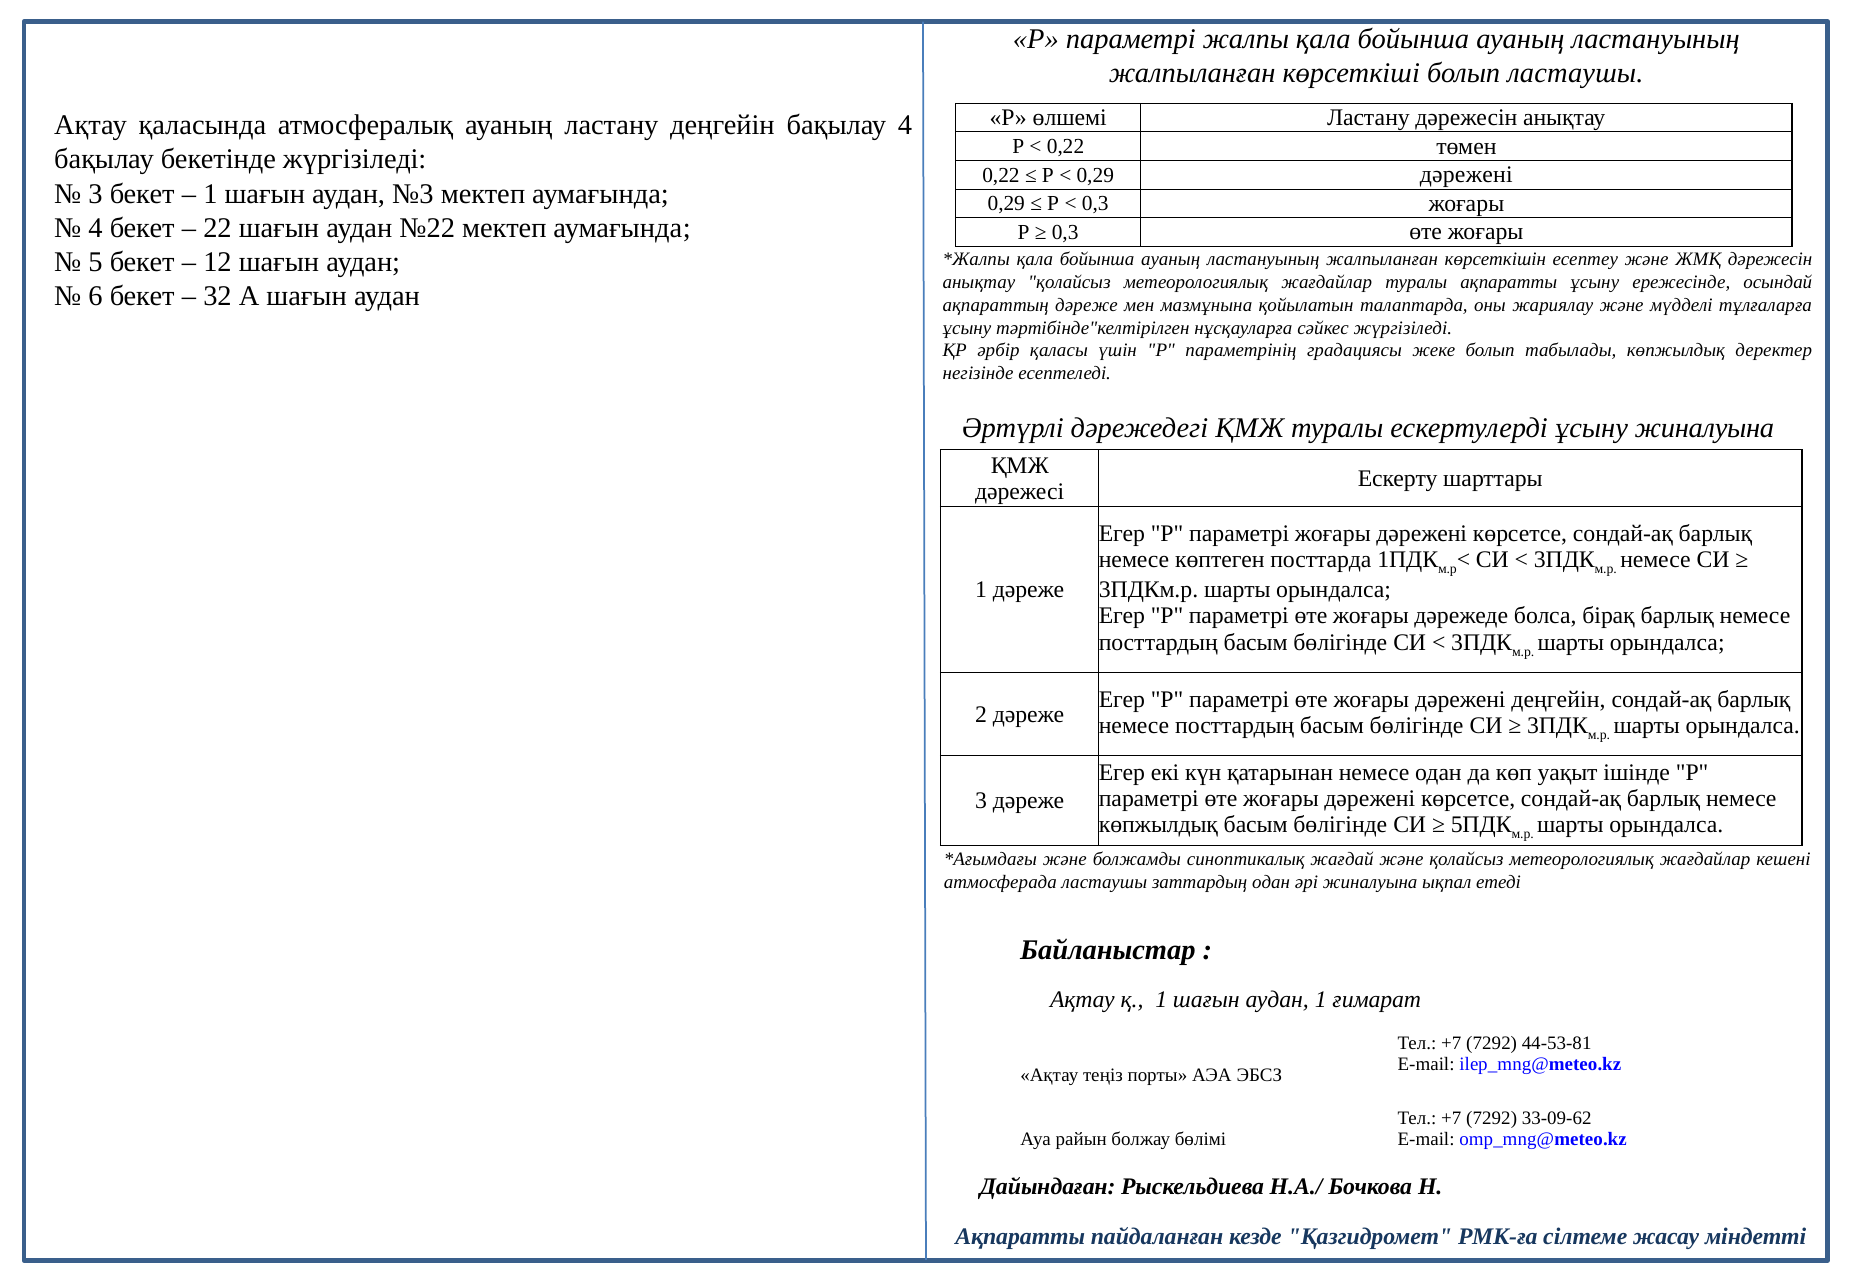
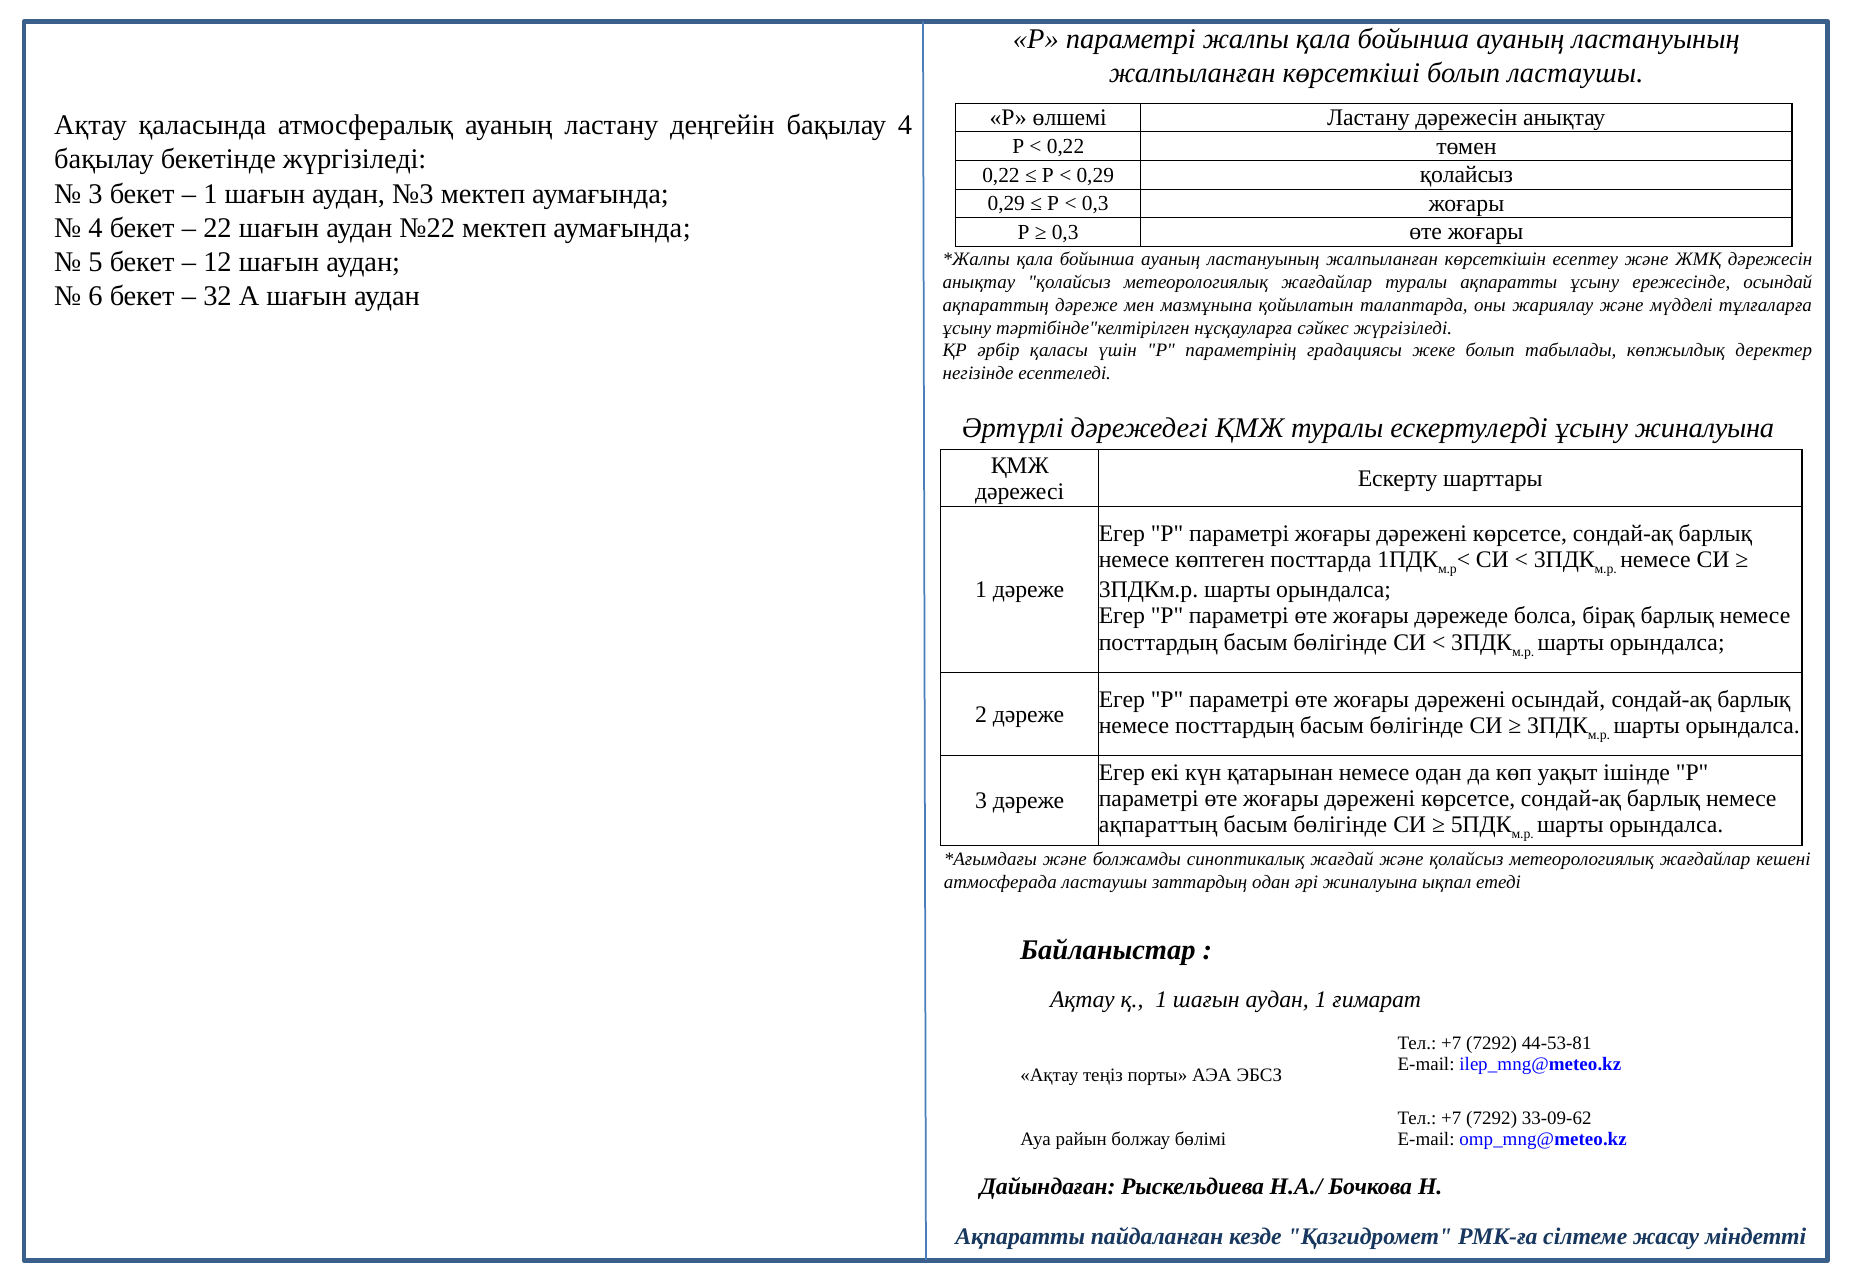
0,29 дәрежені: дәрежені -> қолайсыз
дәрежені деңгейін: деңгейін -> осындай
көпжылдық at (1158, 825): көпжылдық -> ақпараттың
